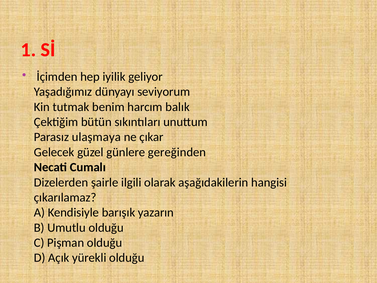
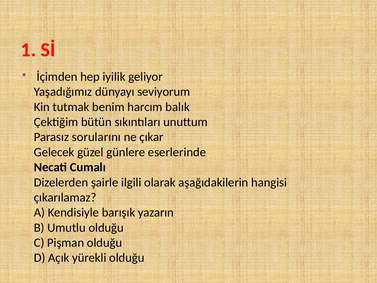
ulaşmaya: ulaşmaya -> sorularını
gereğinden: gereğinden -> eserlerinde
